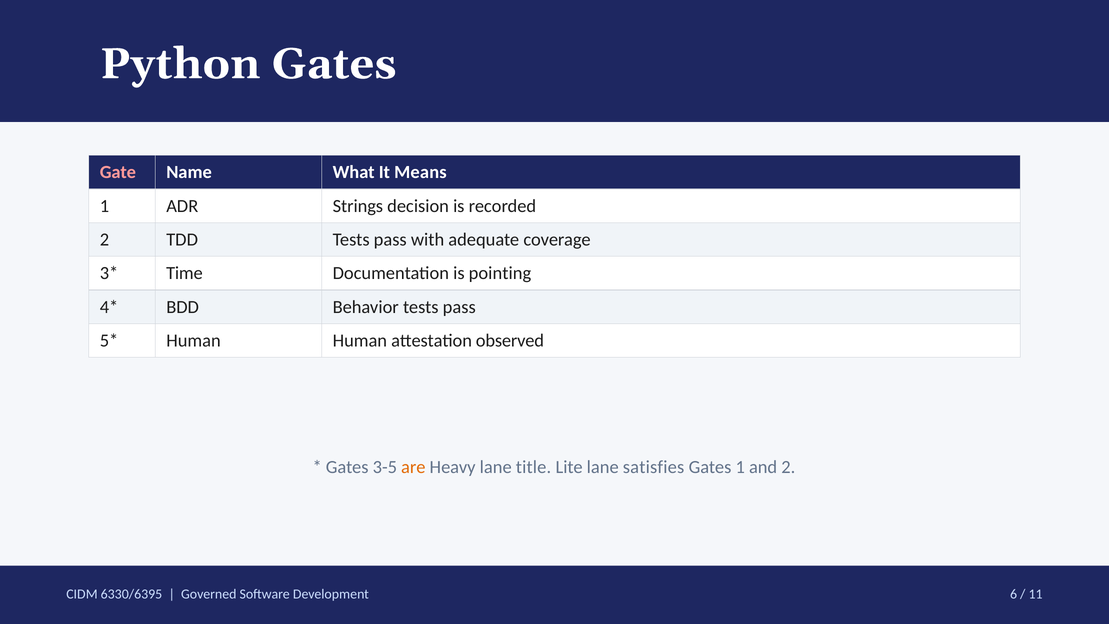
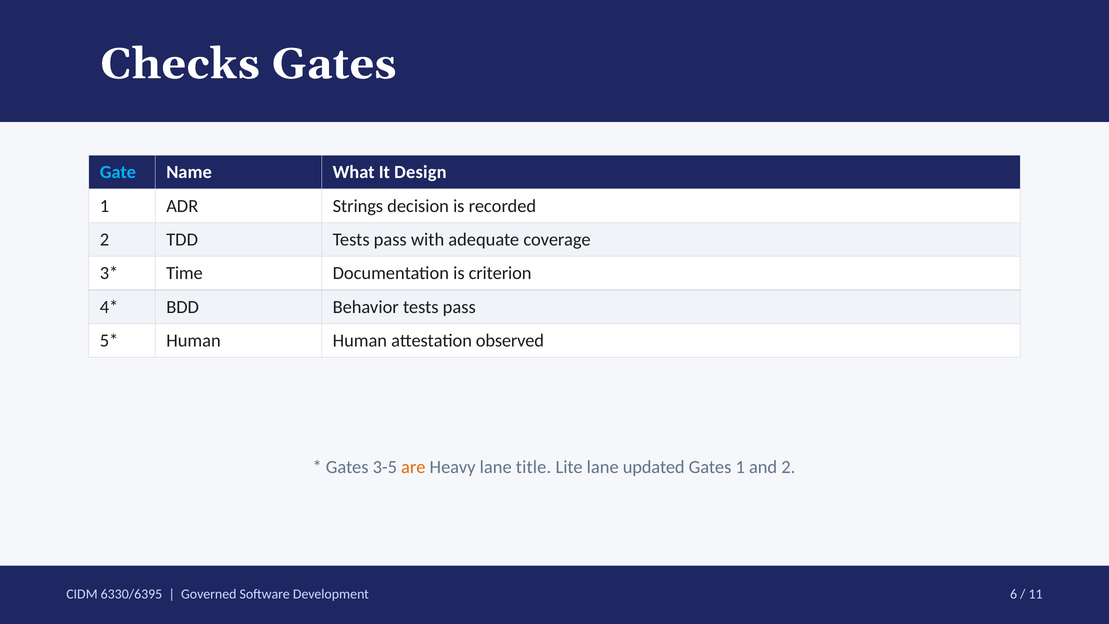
Python: Python -> Checks
Gate colour: pink -> light blue
Means: Means -> Design
pointing: pointing -> criterion
satisfies: satisfies -> updated
